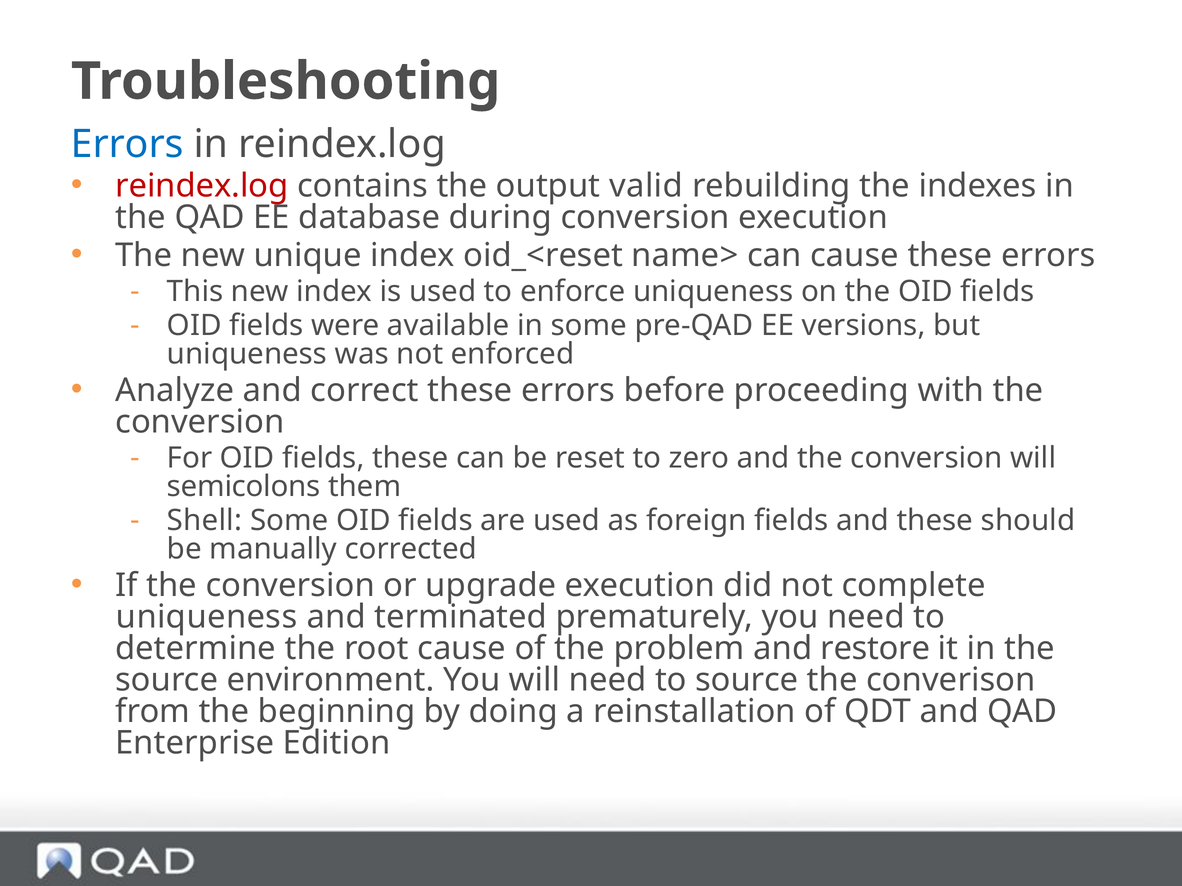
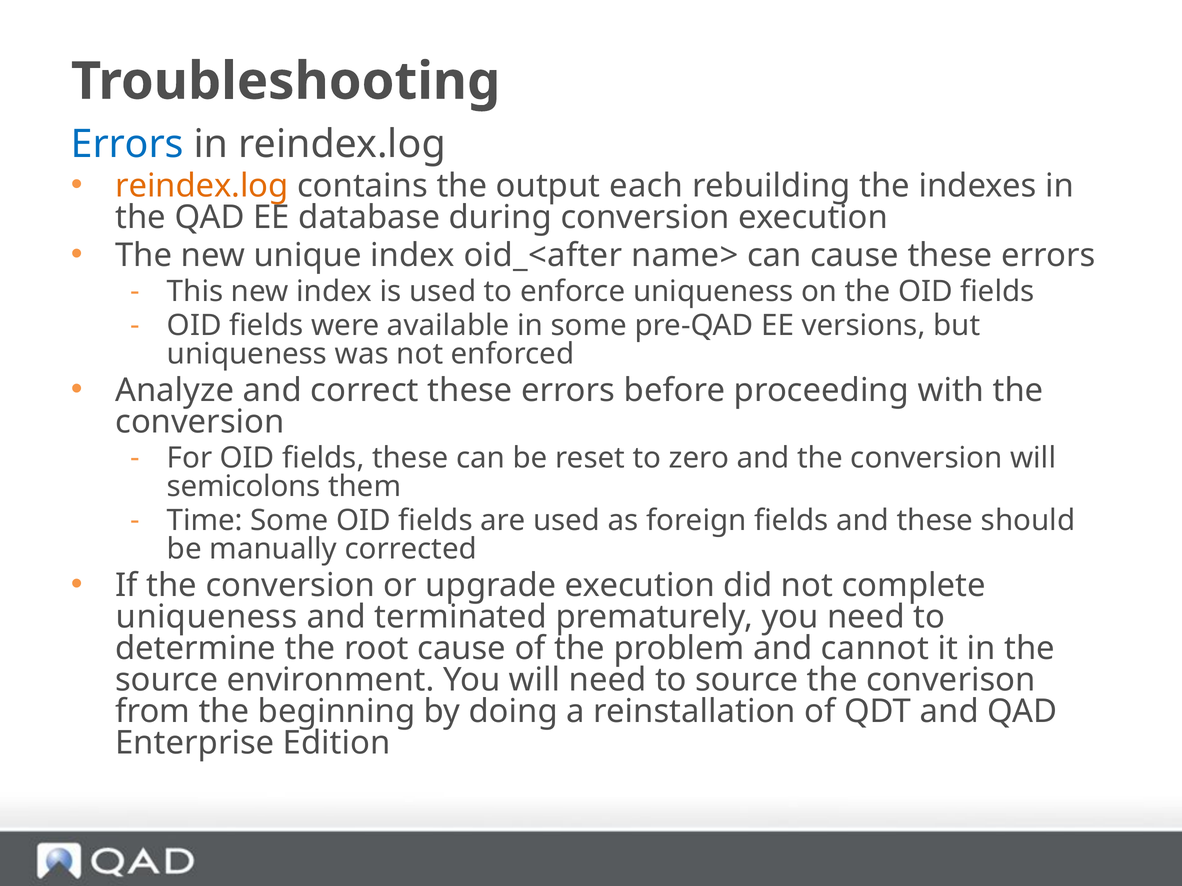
reindex.log at (202, 186) colour: red -> orange
valid: valid -> each
oid_<reset: oid_<reset -> oid_<after
Shell: Shell -> Time
restore: restore -> cannot
